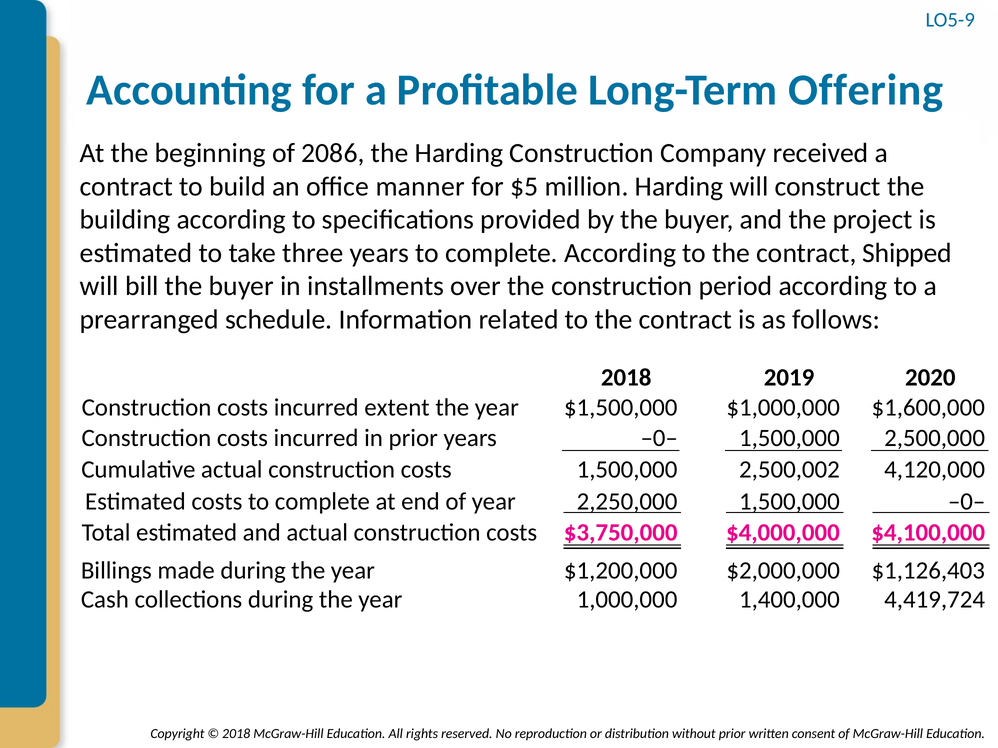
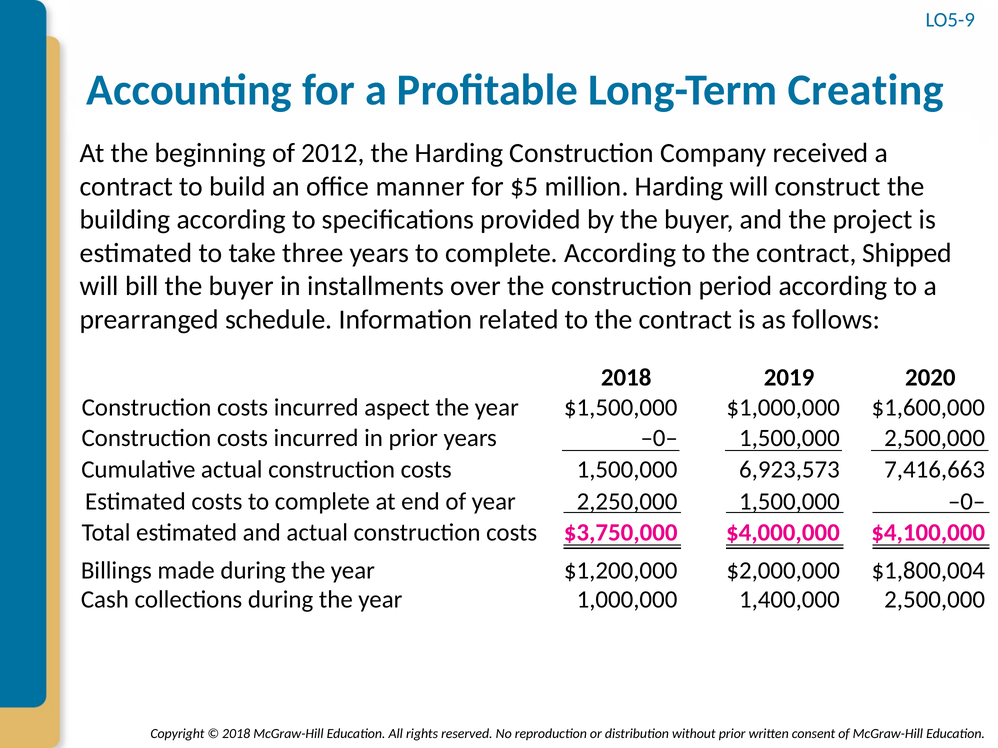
Offering: Offering -> Creating
2086: 2086 -> 2012
extent: extent -> aspect
2,500,002: 2,500,002 -> 6,923,573
4,120,000: 4,120,000 -> 7,416,663
$1,126,403: $1,126,403 -> $1,800,004
1,400,000 4,419,724: 4,419,724 -> 2,500,000
